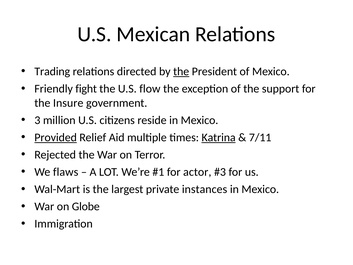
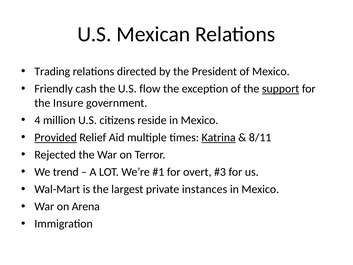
the at (181, 71) underline: present -> none
fight: fight -> cash
support underline: none -> present
3: 3 -> 4
7/11: 7/11 -> 8/11
flaws: flaws -> trend
actor: actor -> overt
Globe: Globe -> Arena
